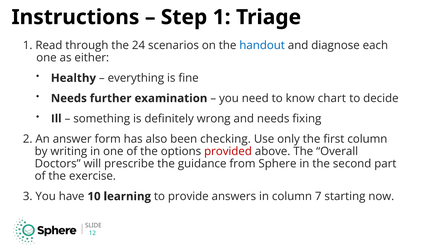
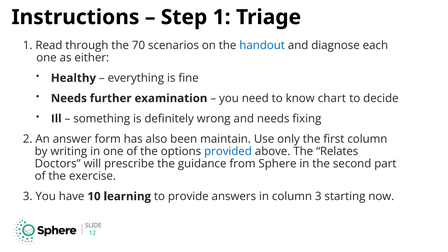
24: 24 -> 70
checking: checking -> maintain
provided colour: red -> blue
Overall: Overall -> Relates
column 7: 7 -> 3
